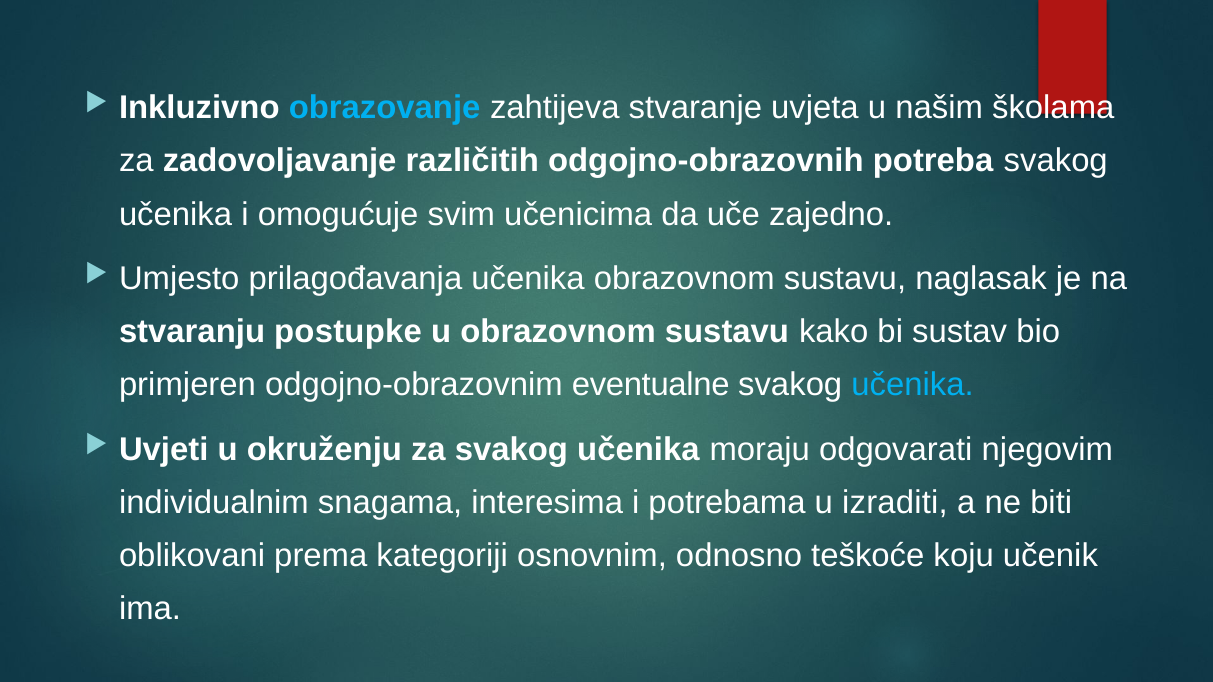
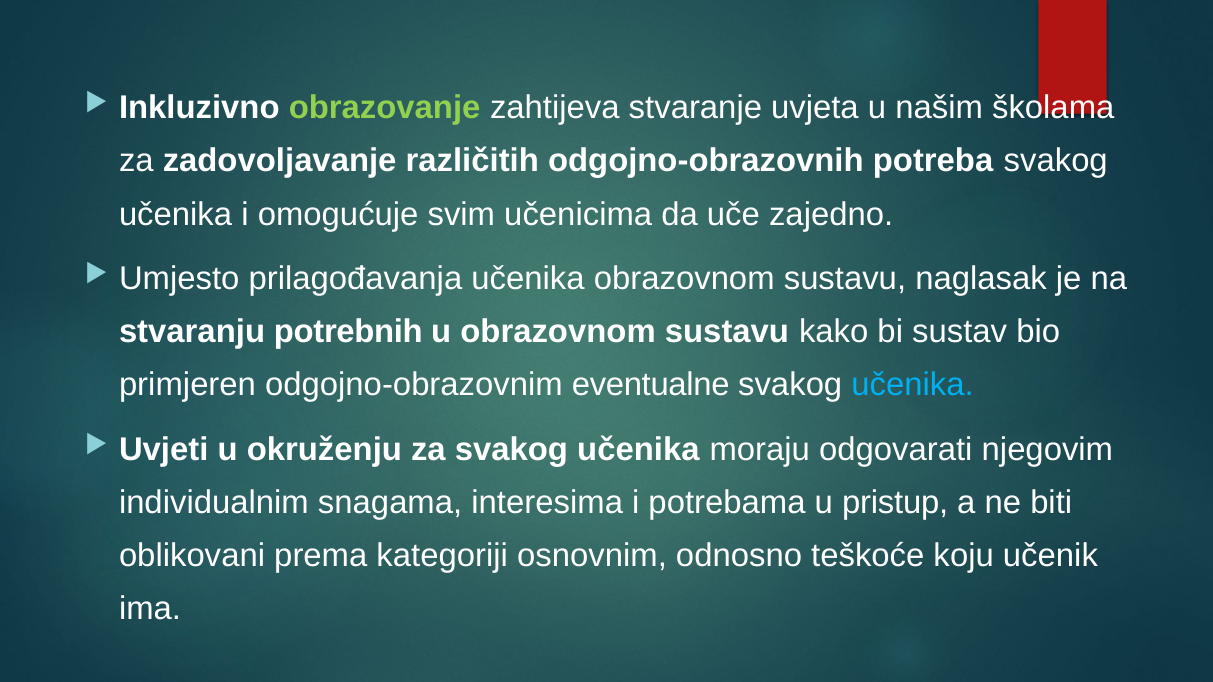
obrazovanje colour: light blue -> light green
postupke: postupke -> potrebnih
izraditi: izraditi -> pristup
